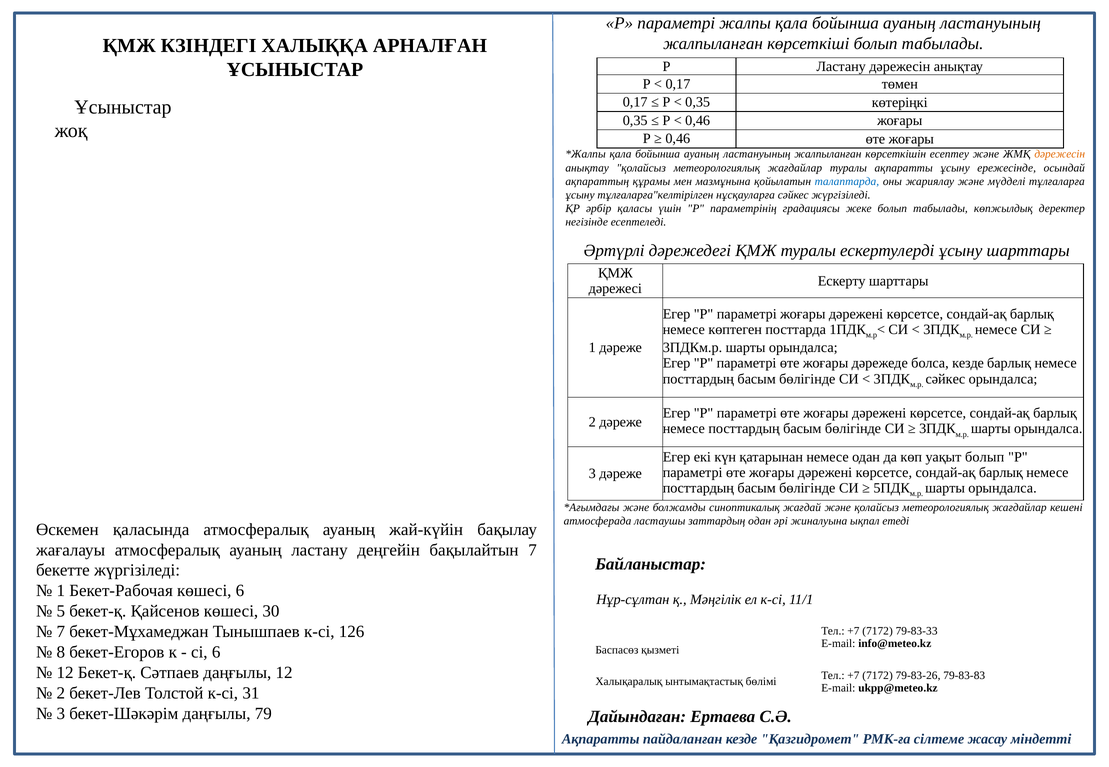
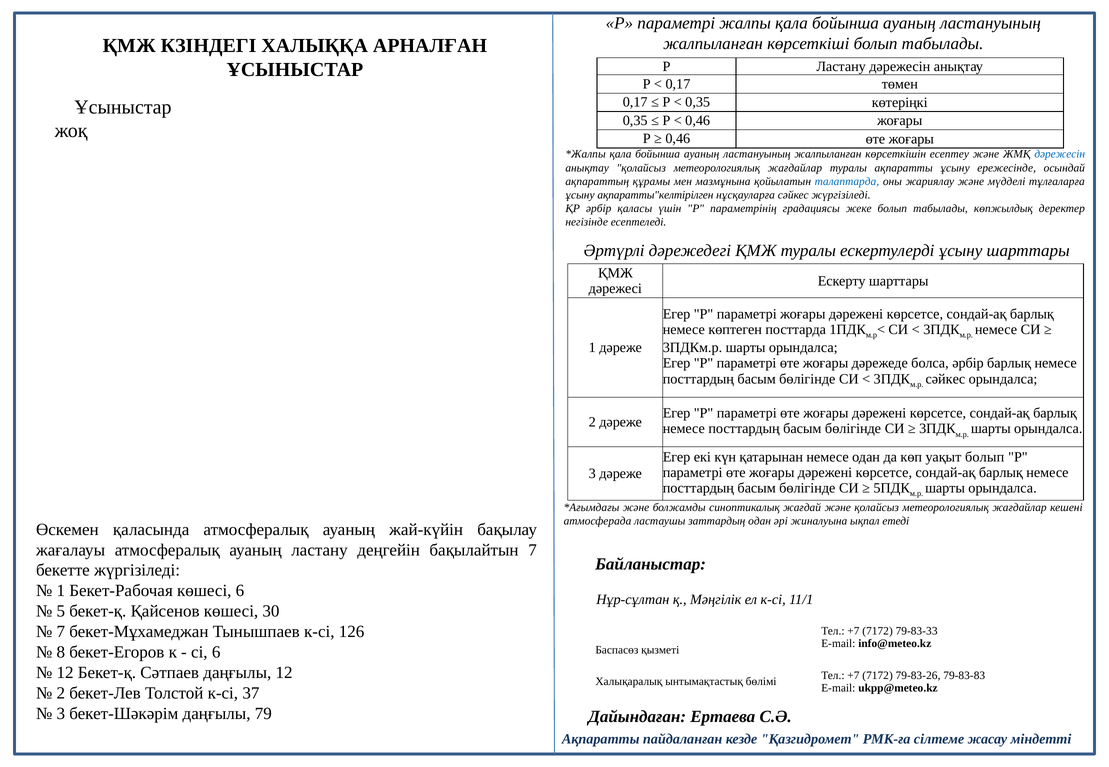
дәрежесін at (1060, 154) colour: orange -> blue
тұлғаларға"келтірілген: тұлғаларға"келтірілген -> ақпаратты"келтірілген
болса кезде: кезде -> әрбір
31: 31 -> 37
